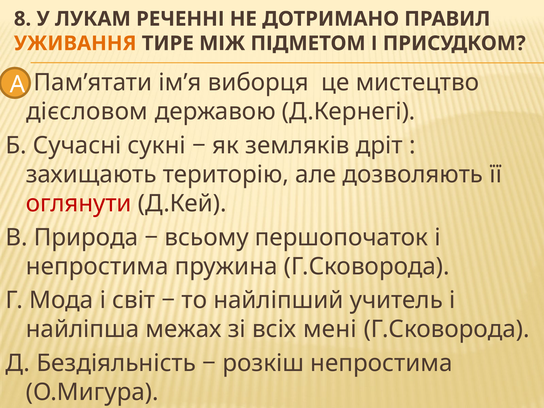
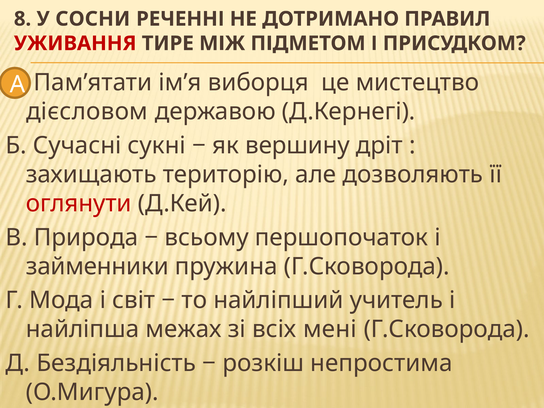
ЛУКАМ: ЛУКАМ -> СОСНИ
УЖИВАННЯ colour: orange -> red
земляків: земляків -> вершину
непростима at (97, 266): непростима -> займенники
